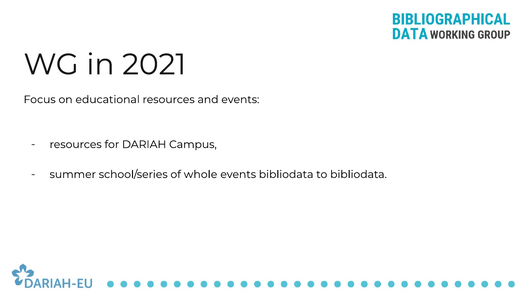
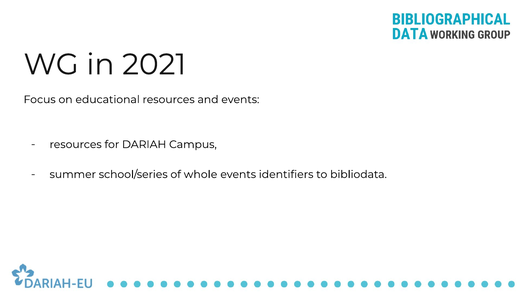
events bibliodata: bibliodata -> identifiers
